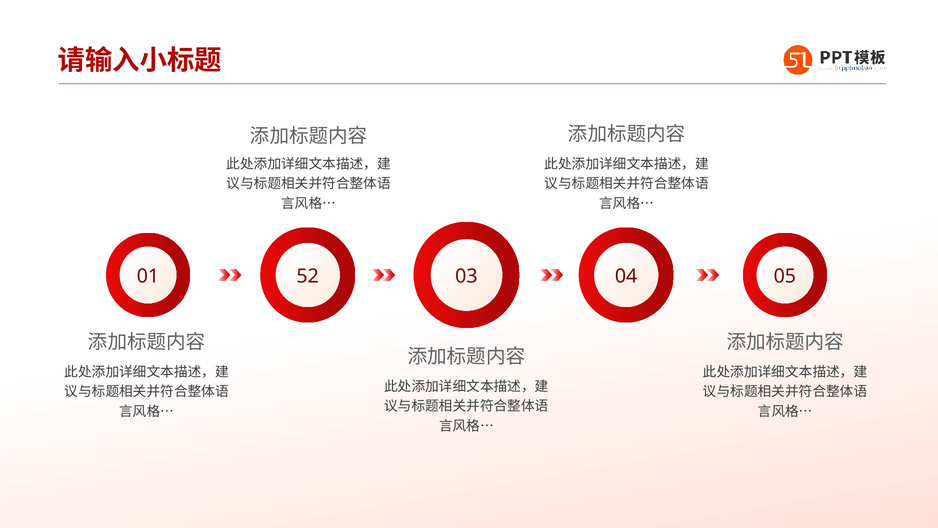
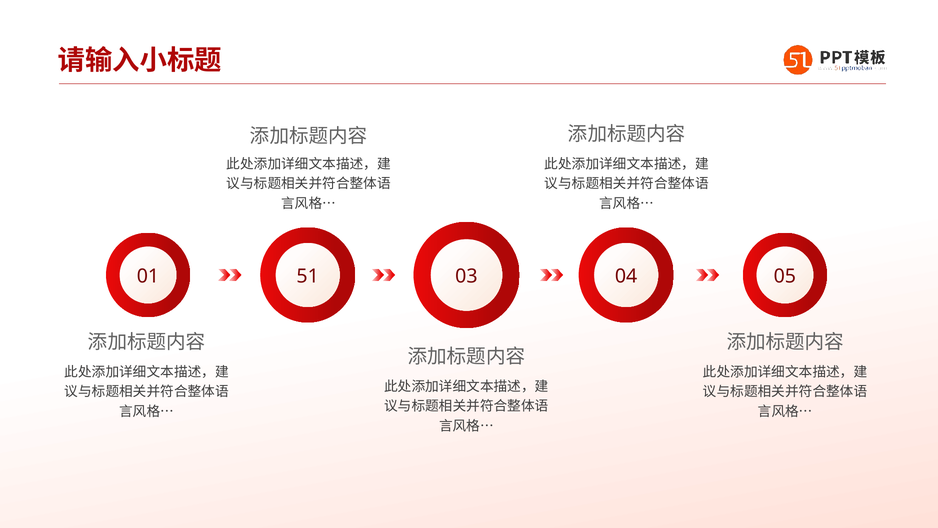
52: 52 -> 51
